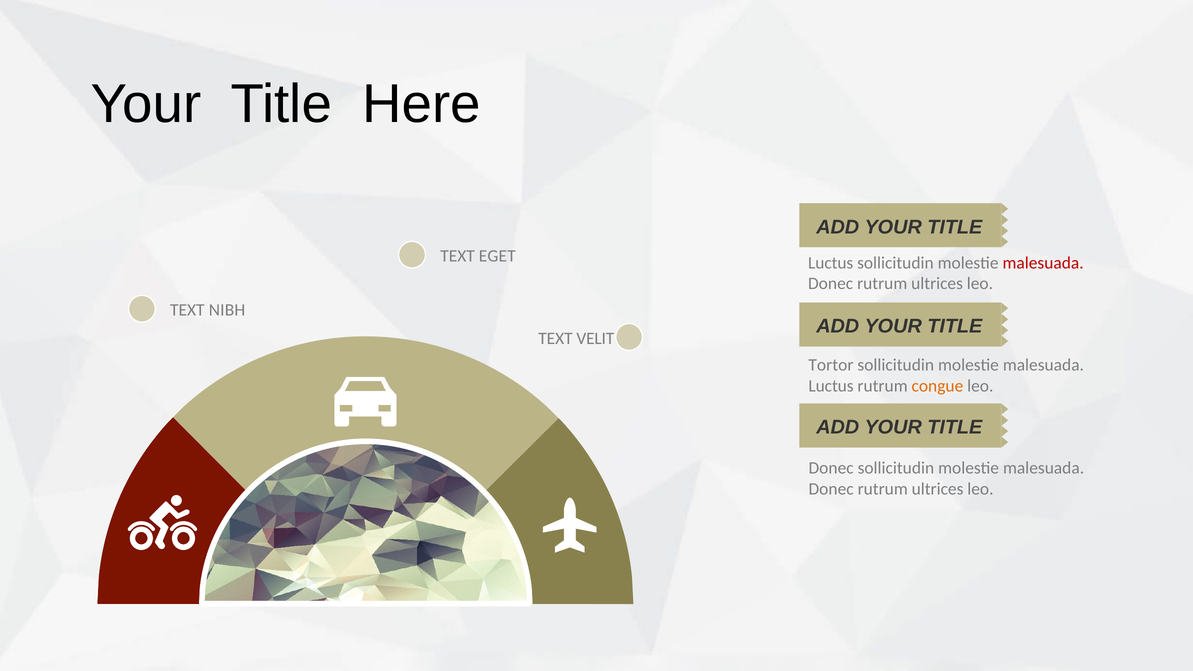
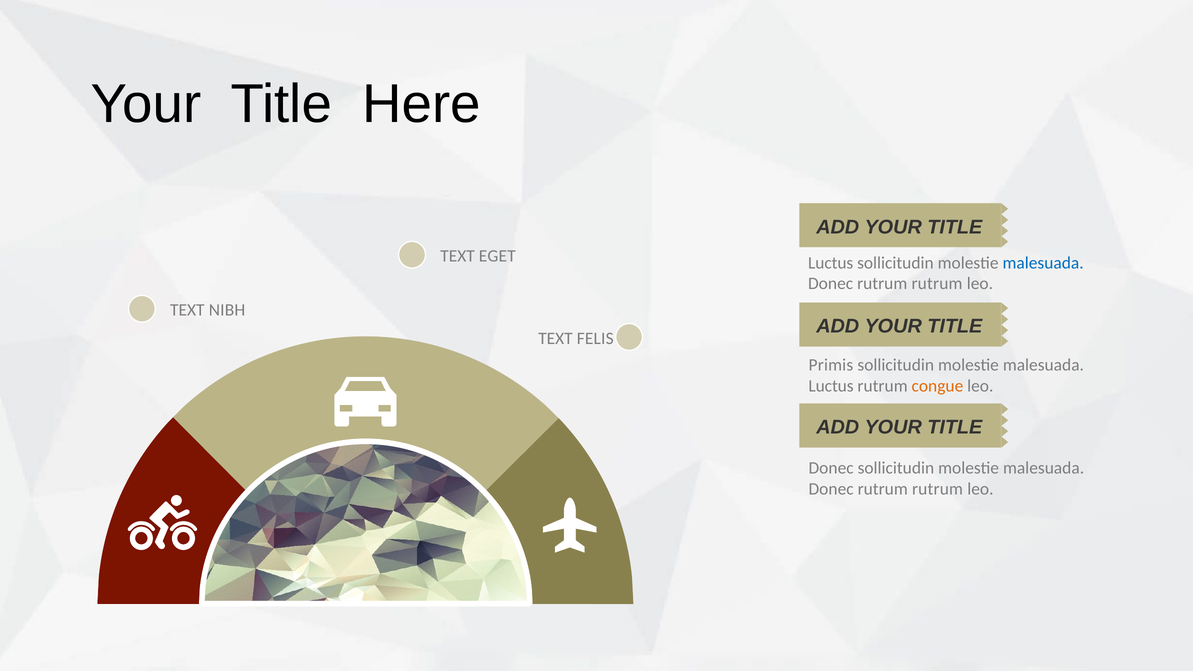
malesuada at (1043, 263) colour: red -> blue
ultrices at (937, 284): ultrices -> rutrum
VELIT: VELIT -> FELIS
Tortor: Tortor -> Primis
ultrices at (938, 489): ultrices -> rutrum
